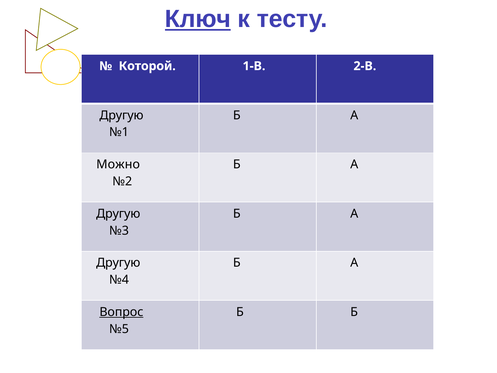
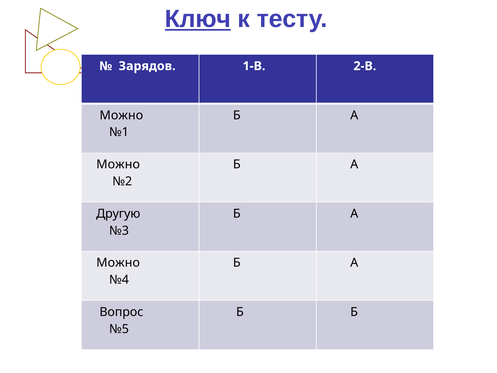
Которой: Которой -> Зарядов
Другую at (121, 115): Другую -> Можно
Другую at (118, 263): Другую -> Можно
Вопрос underline: present -> none
